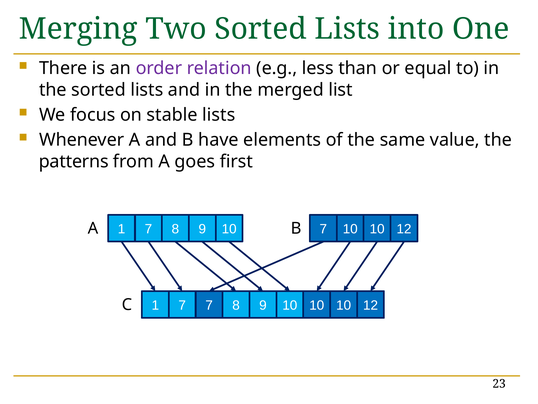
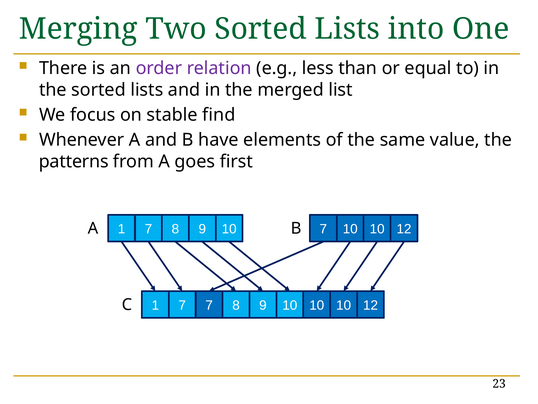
stable lists: lists -> find
